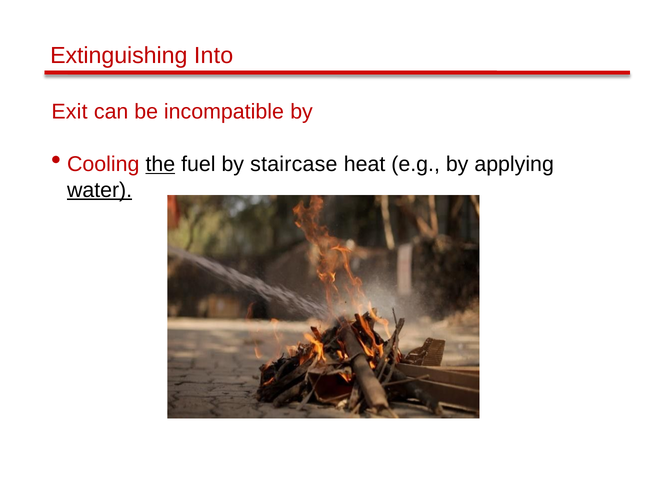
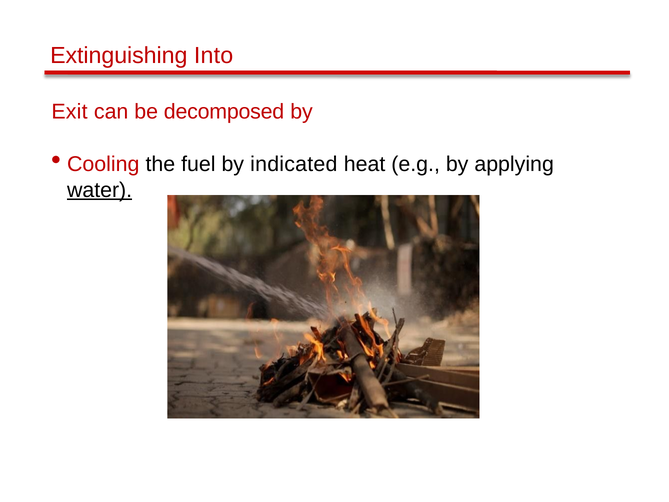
incompatible: incompatible -> decomposed
the underline: present -> none
staircase: staircase -> indicated
